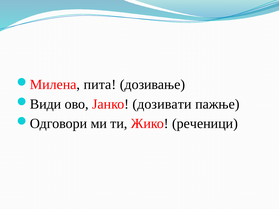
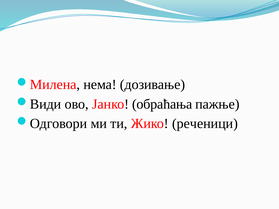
пита: пита -> нема
дозивати: дозивати -> обраћања
